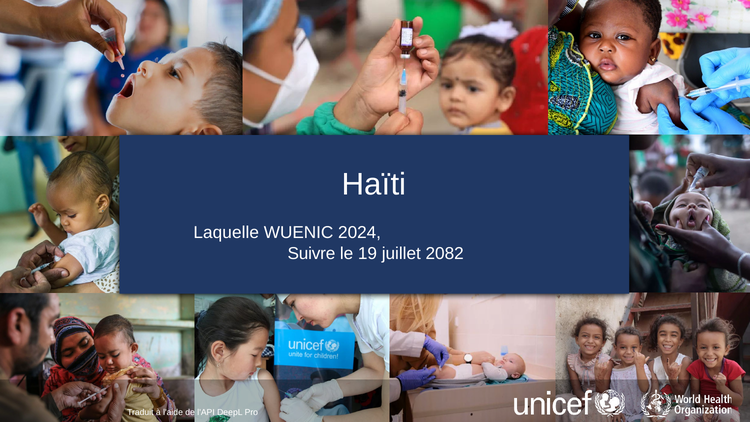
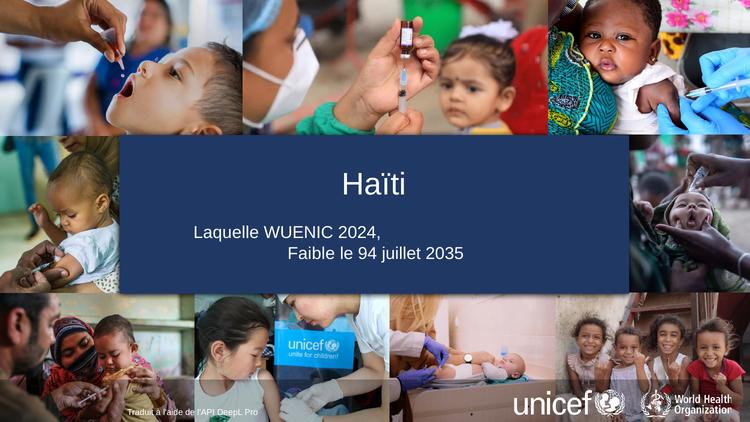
Suivre: Suivre -> Faible
19: 19 -> 94
2082: 2082 -> 2035
